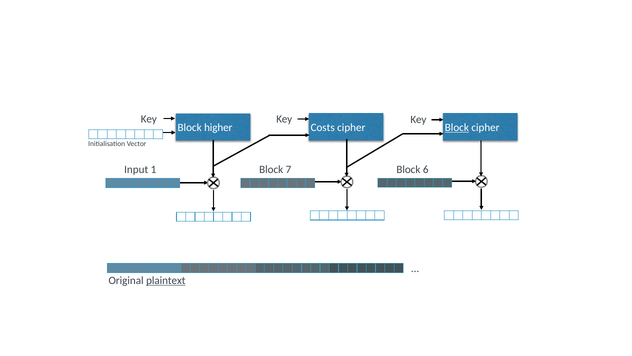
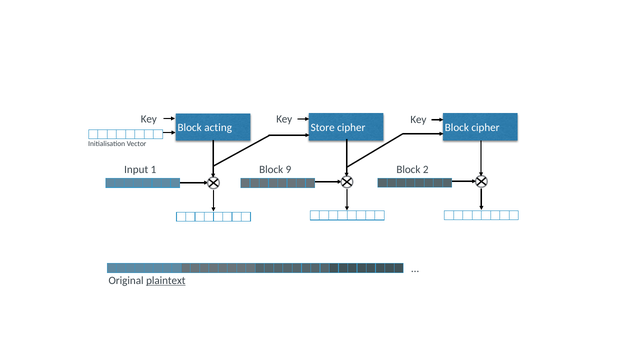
Costs: Costs -> Store
Block at (457, 127) underline: present -> none
higher: higher -> acting
7: 7 -> 9
6: 6 -> 2
